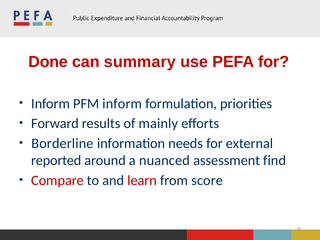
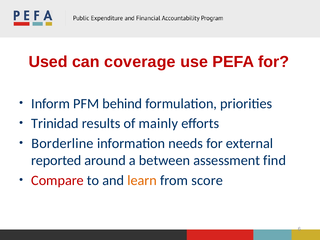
Done: Done -> Used
summary: summary -> coverage
PFM inform: inform -> behind
Forward: Forward -> Trinidad
nuanced: nuanced -> between
learn colour: red -> orange
